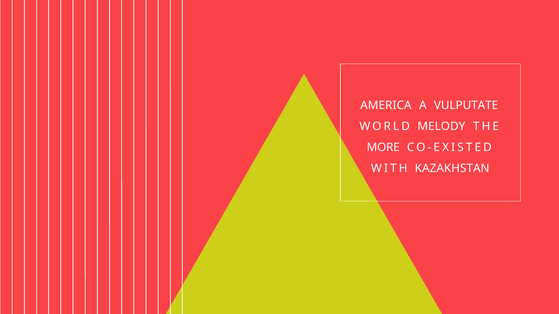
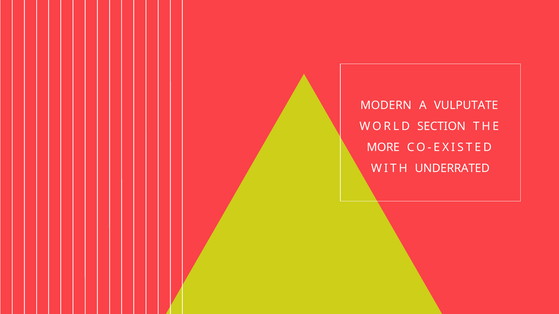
AMERICA: AMERICA -> MODERN
MELODY: MELODY -> SECTION
KAZAKHSTAN: KAZAKHSTAN -> UNDERRATED
